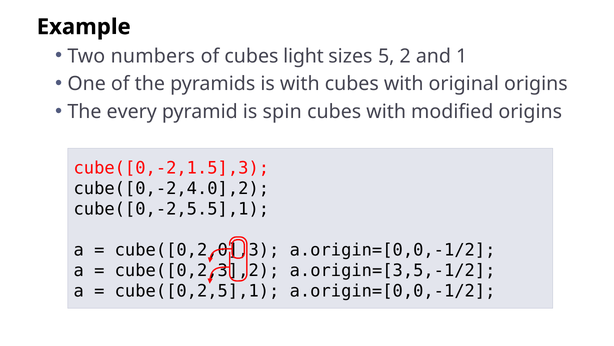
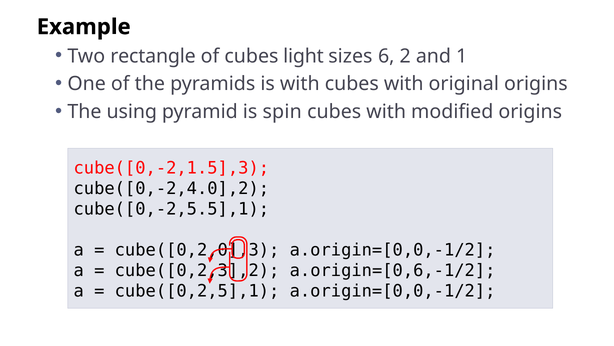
numbers: numbers -> rectangle
5: 5 -> 6
every: every -> using
a.origin=[3,5,-1/2: a.origin=[3,5,-1/2 -> a.origin=[0,6,-1/2
